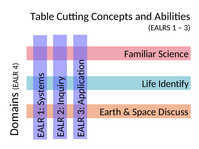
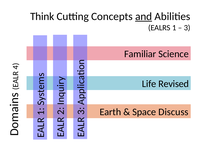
Table: Table -> Think
and underline: none -> present
Identify: Identify -> Revised
